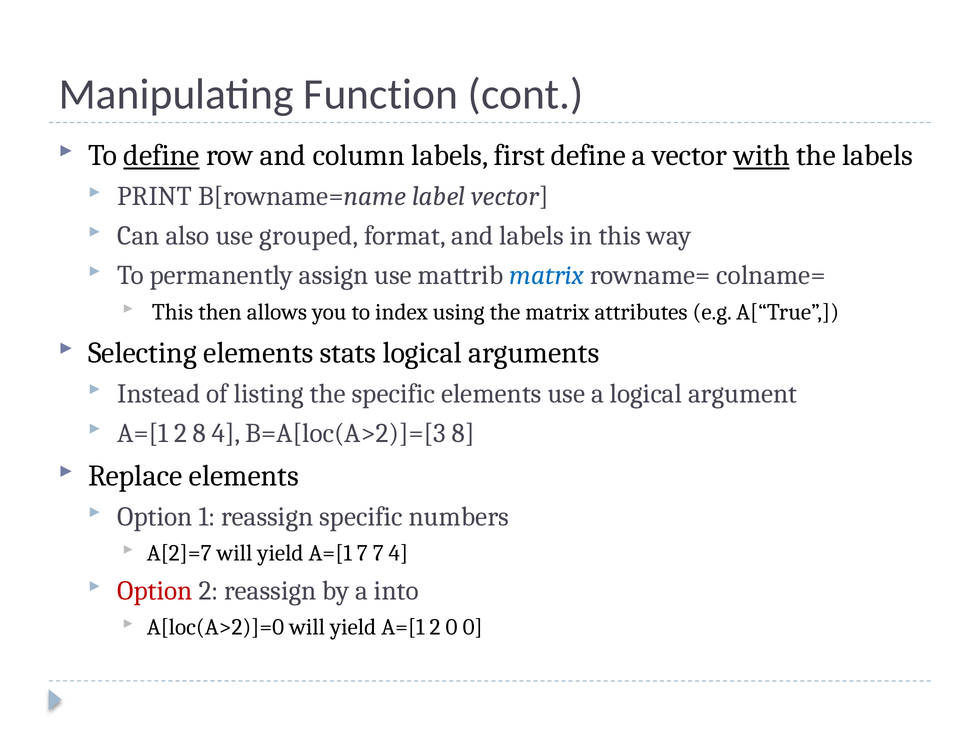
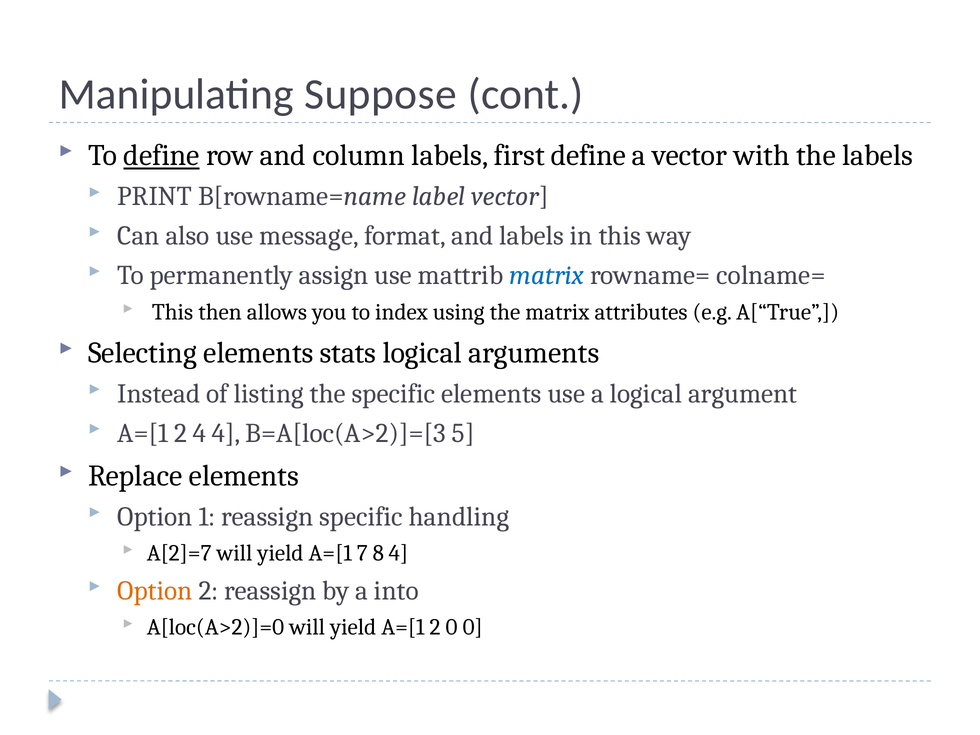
Function: Function -> Suppose
with underline: present -> none
grouped: grouped -> message
2 8: 8 -> 4
B=A[loc(A>2)]=[3 8: 8 -> 5
numbers: numbers -> handling
7 7: 7 -> 8
Option at (155, 591) colour: red -> orange
